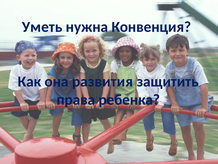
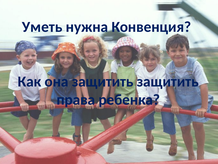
она развития: развития -> защитить
